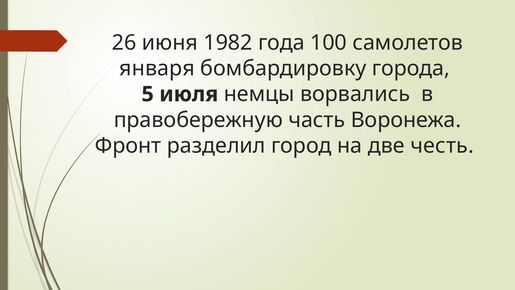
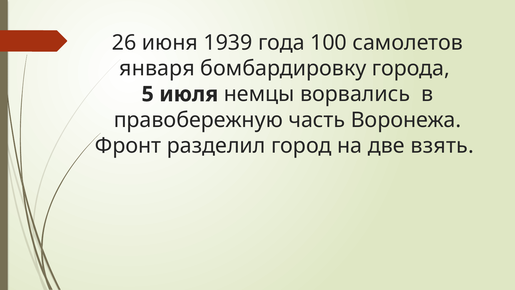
1982: 1982 -> 1939
честь: честь -> взять
